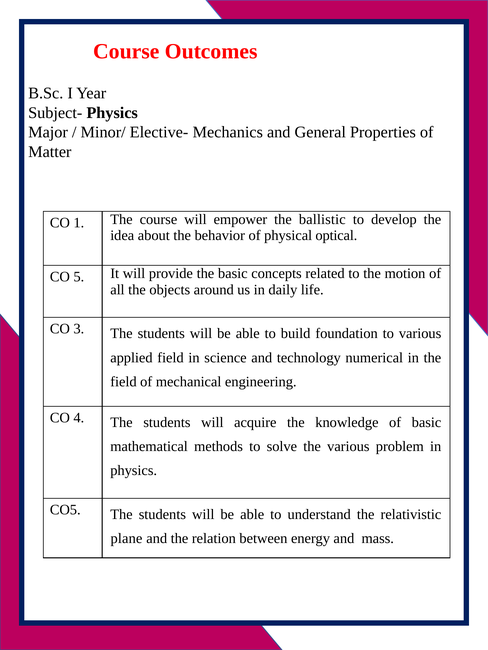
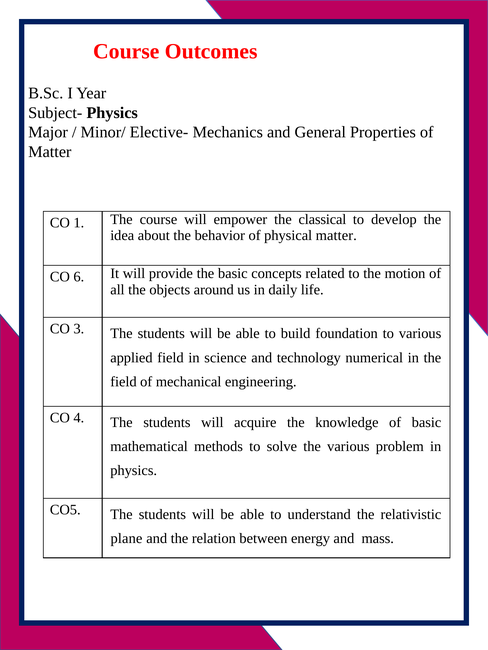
ballistic: ballistic -> classical
physical optical: optical -> matter
5: 5 -> 6
